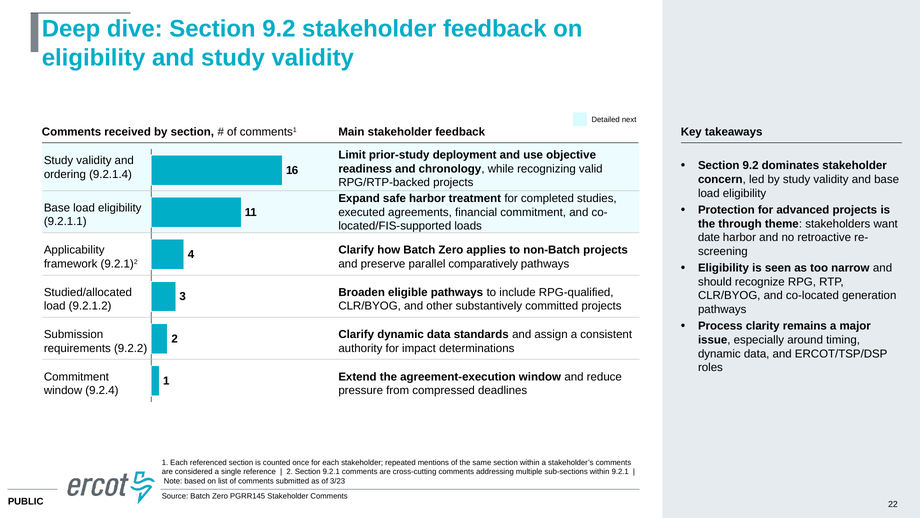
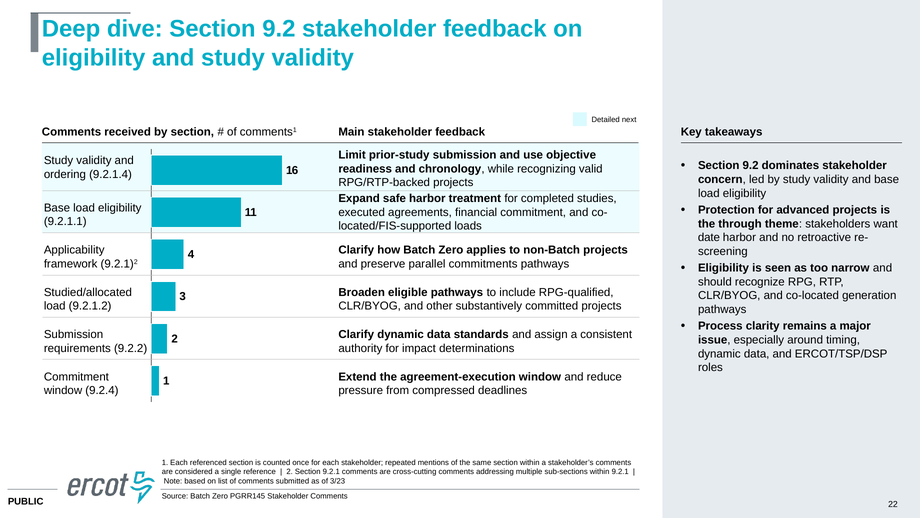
prior-study deployment: deployment -> submission
comparatively: comparatively -> commitments
